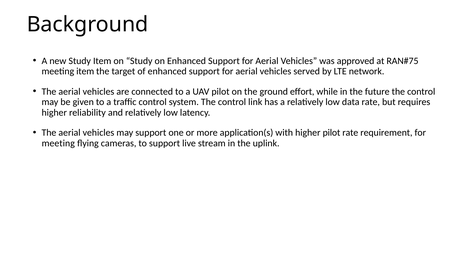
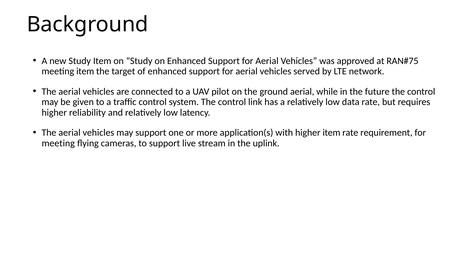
ground effort: effort -> aerial
higher pilot: pilot -> item
